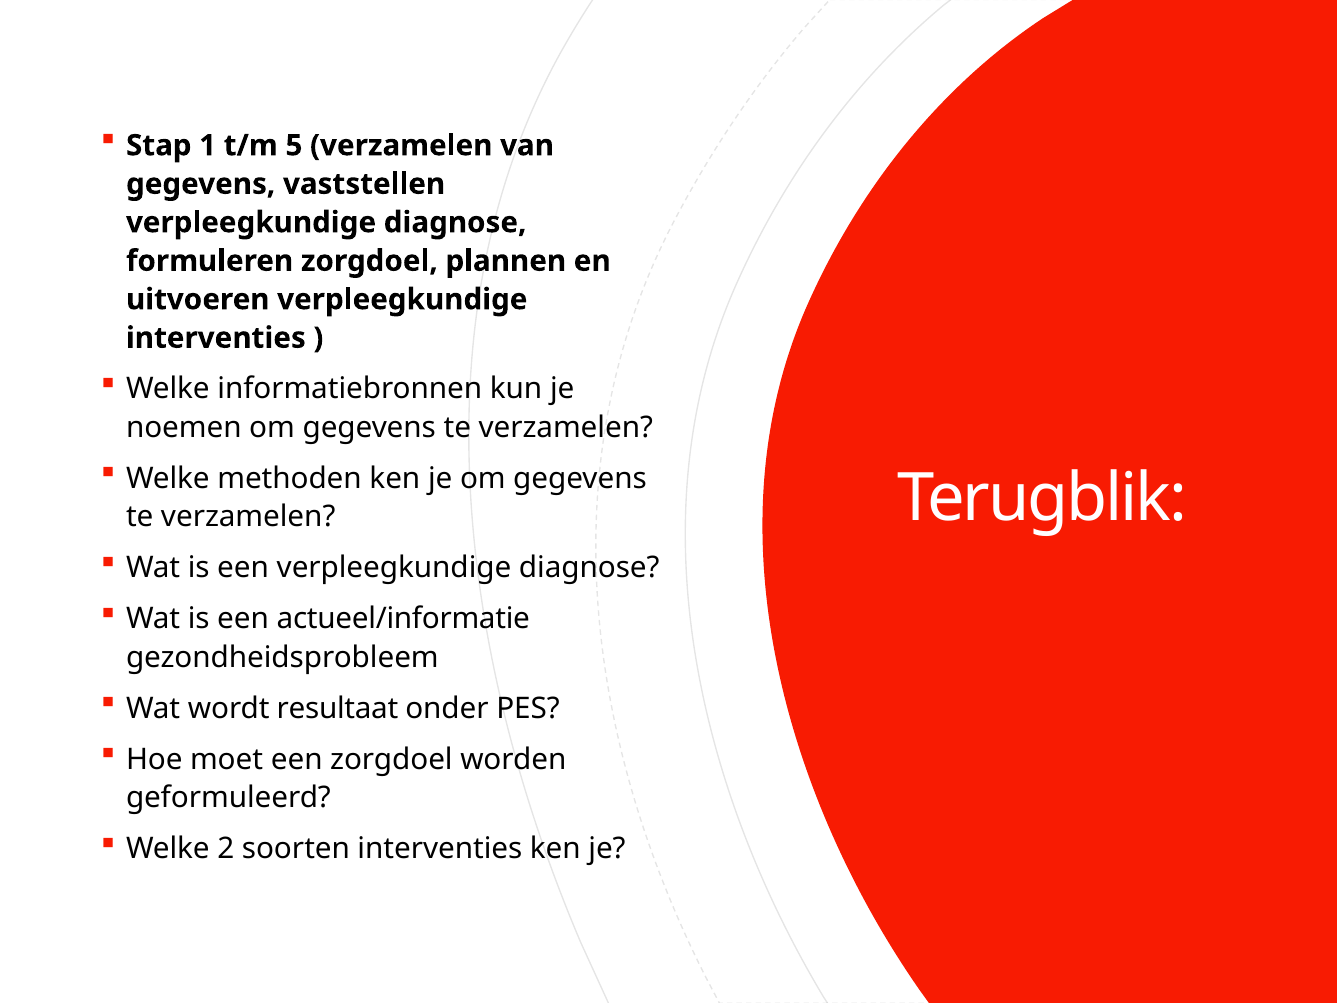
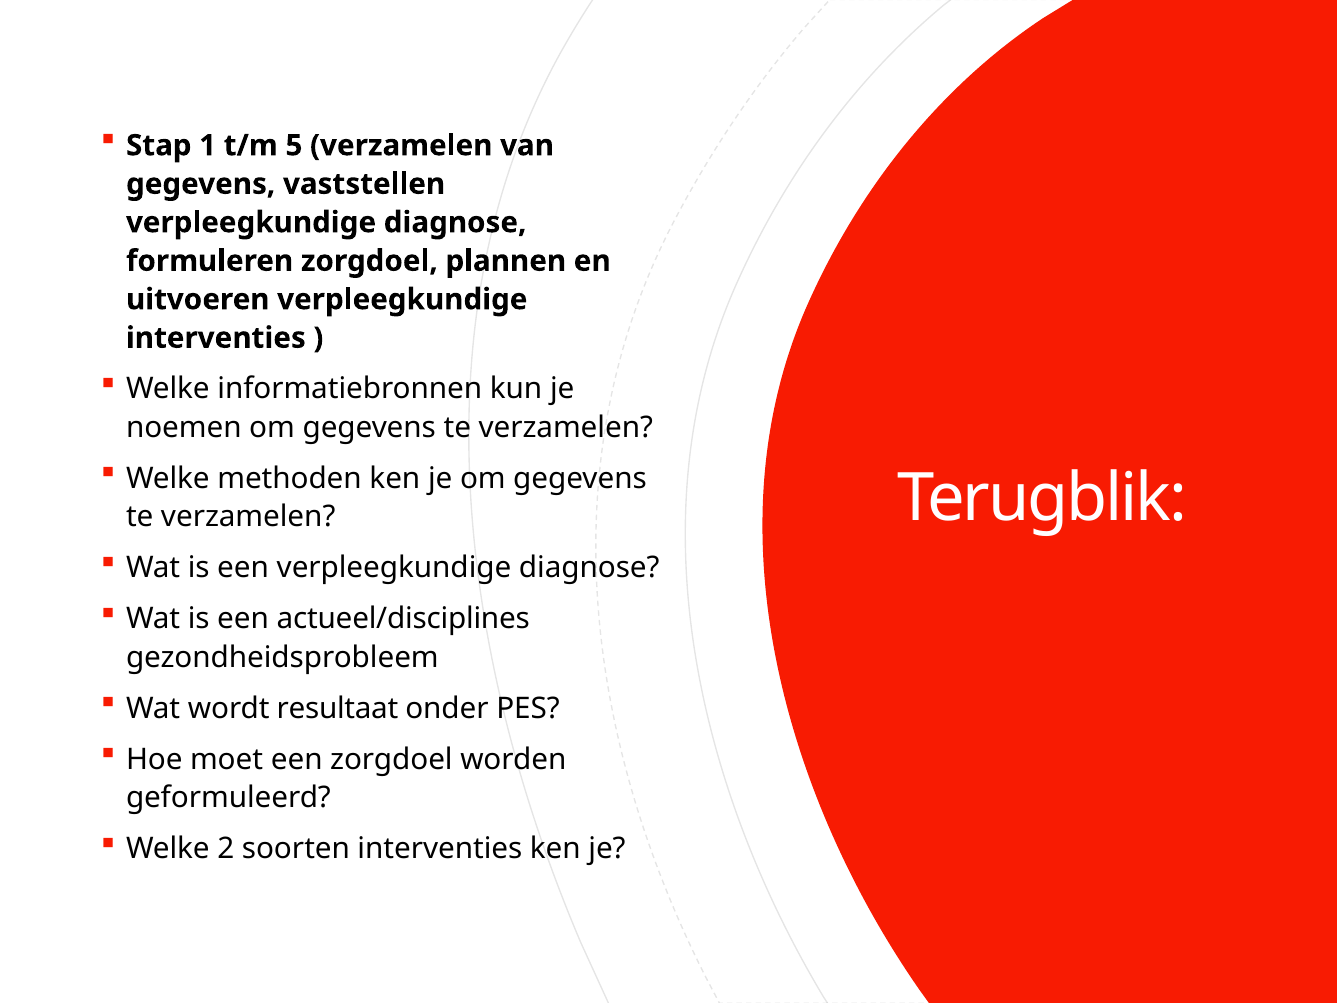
actueel/informatie: actueel/informatie -> actueel/disciplines
